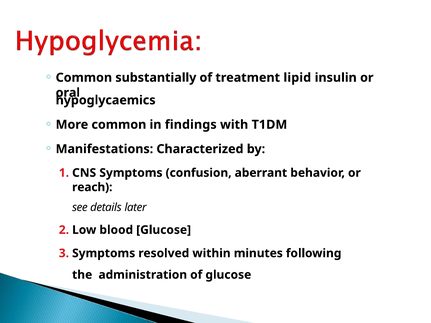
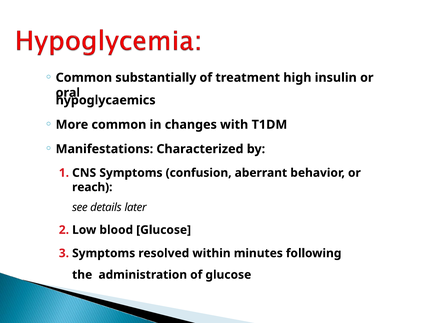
lipid: lipid -> high
findings: findings -> changes
